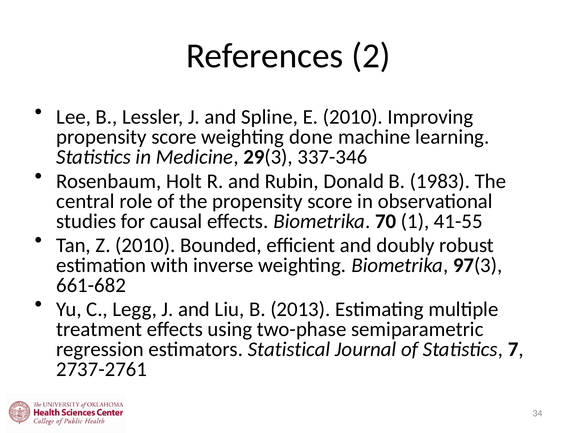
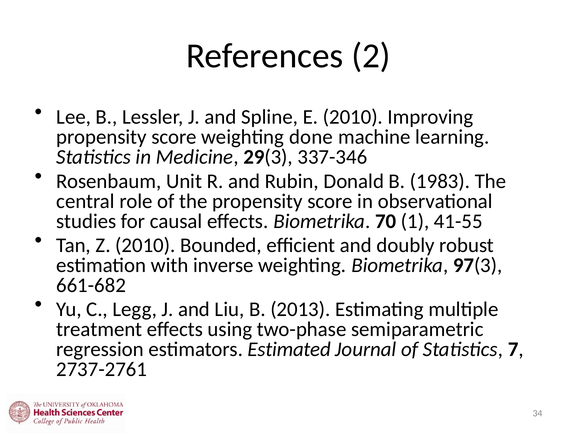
Holt: Holt -> Unit
Statistical: Statistical -> Estimated
